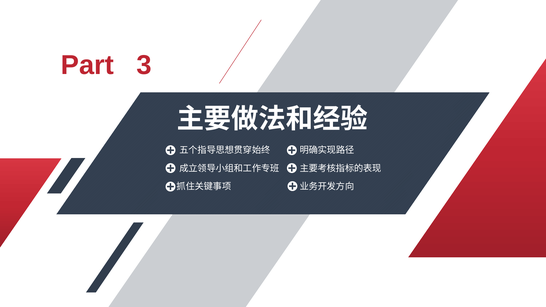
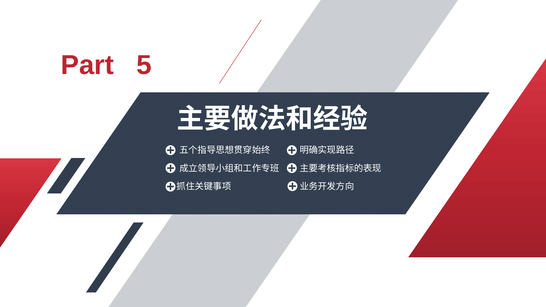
3: 3 -> 5
